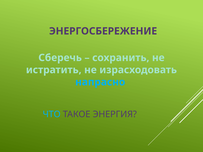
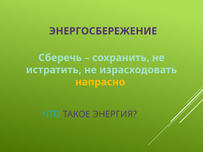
напрасно colour: light blue -> yellow
